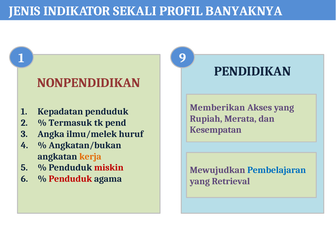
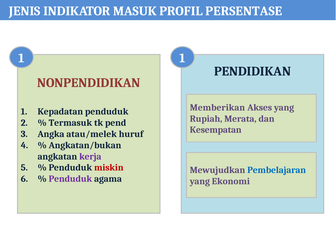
SEKALI: SEKALI -> MASUK
BANYAKNYA: BANYAKNYA -> PERSENTASE
1 9: 9 -> 1
ilmu/melek: ilmu/melek -> atau/melek
kerja colour: orange -> purple
Penduduk at (70, 179) colour: red -> purple
Retrieval: Retrieval -> Ekonomi
